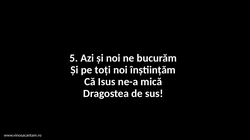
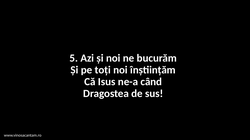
mică: mică -> când
